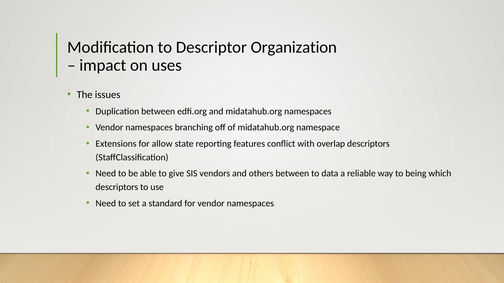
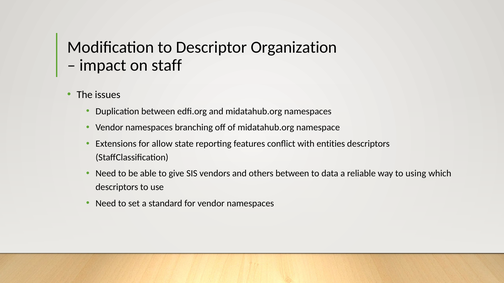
uses: uses -> staff
overlap: overlap -> entities
being: being -> using
